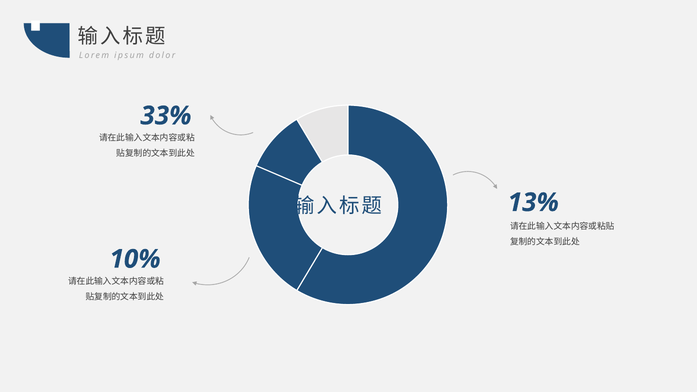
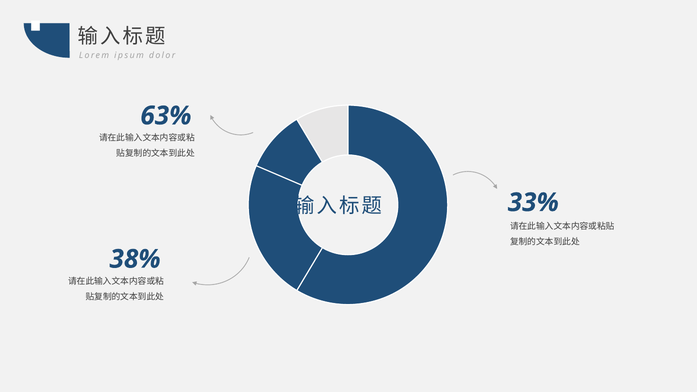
33%: 33% -> 63%
13%: 13% -> 33%
10%: 10% -> 38%
